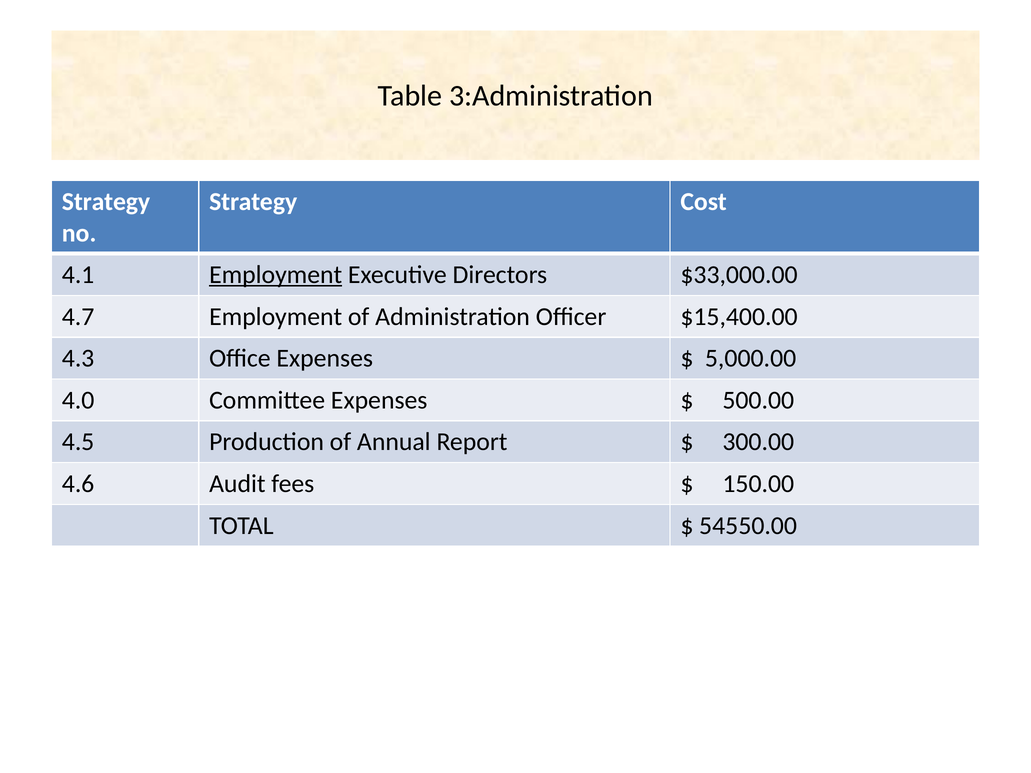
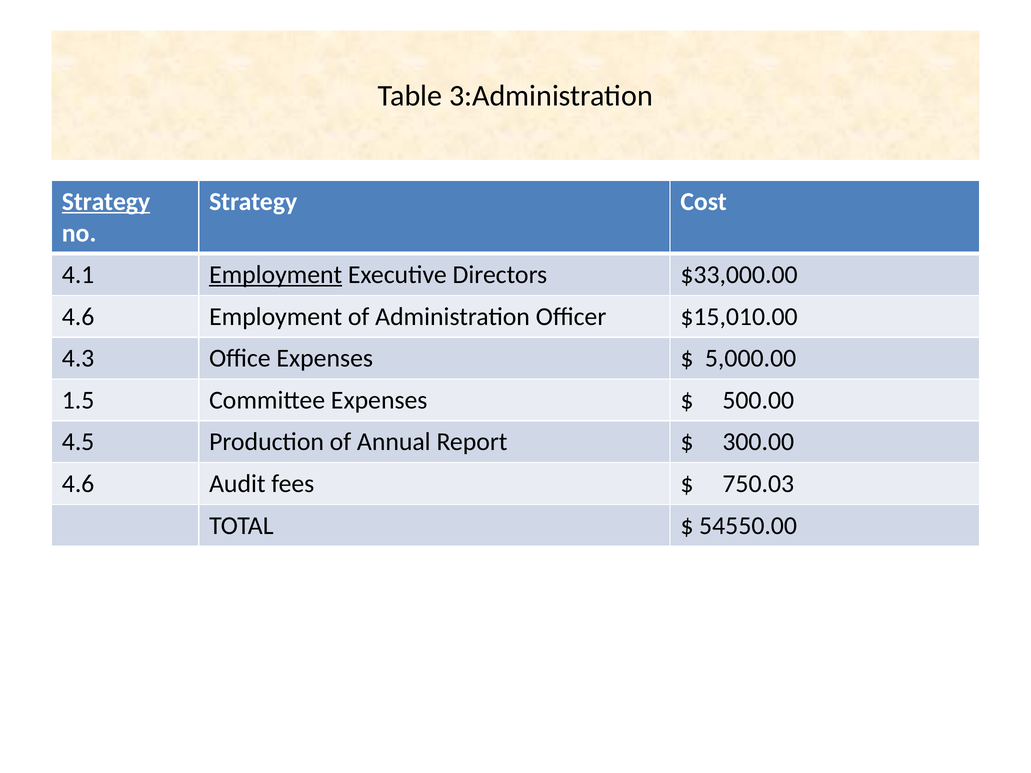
Strategy at (106, 202) underline: none -> present
4.7 at (78, 317): 4.7 -> 4.6
$15,400.00: $15,400.00 -> $15,010.00
4.0: 4.0 -> 1.5
150.00: 150.00 -> 750.03
